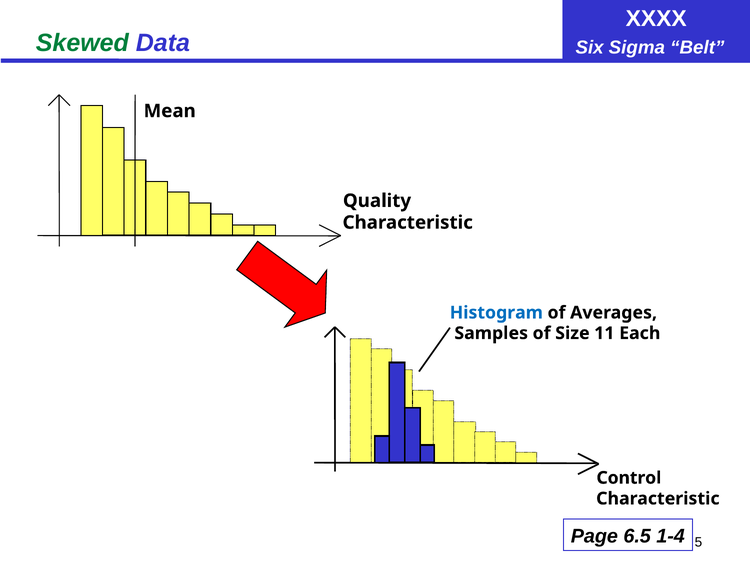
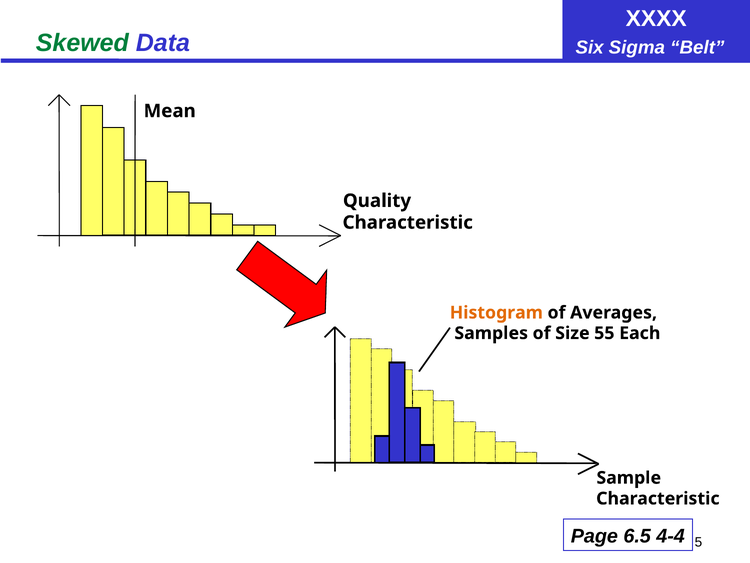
Histogram colour: blue -> orange
11: 11 -> 55
Control: Control -> Sample
1-4: 1-4 -> 4-4
